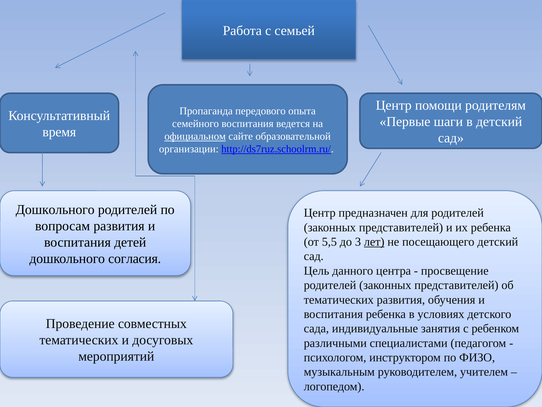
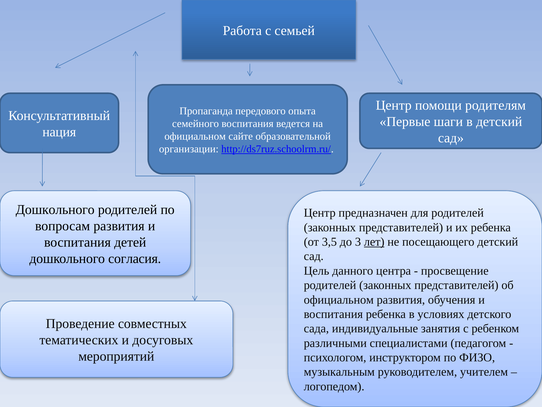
время: время -> нация
официальном at (195, 136) underline: present -> none
5,5: 5,5 -> 3,5
тематических at (339, 299): тематических -> официальном
